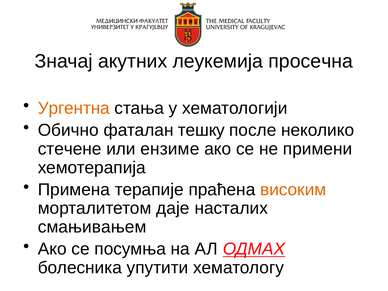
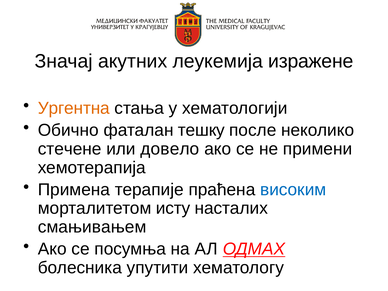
просечна: просечна -> изражене
ензиме: ензиме -> довело
високим colour: orange -> blue
дајe: дајe -> исту
